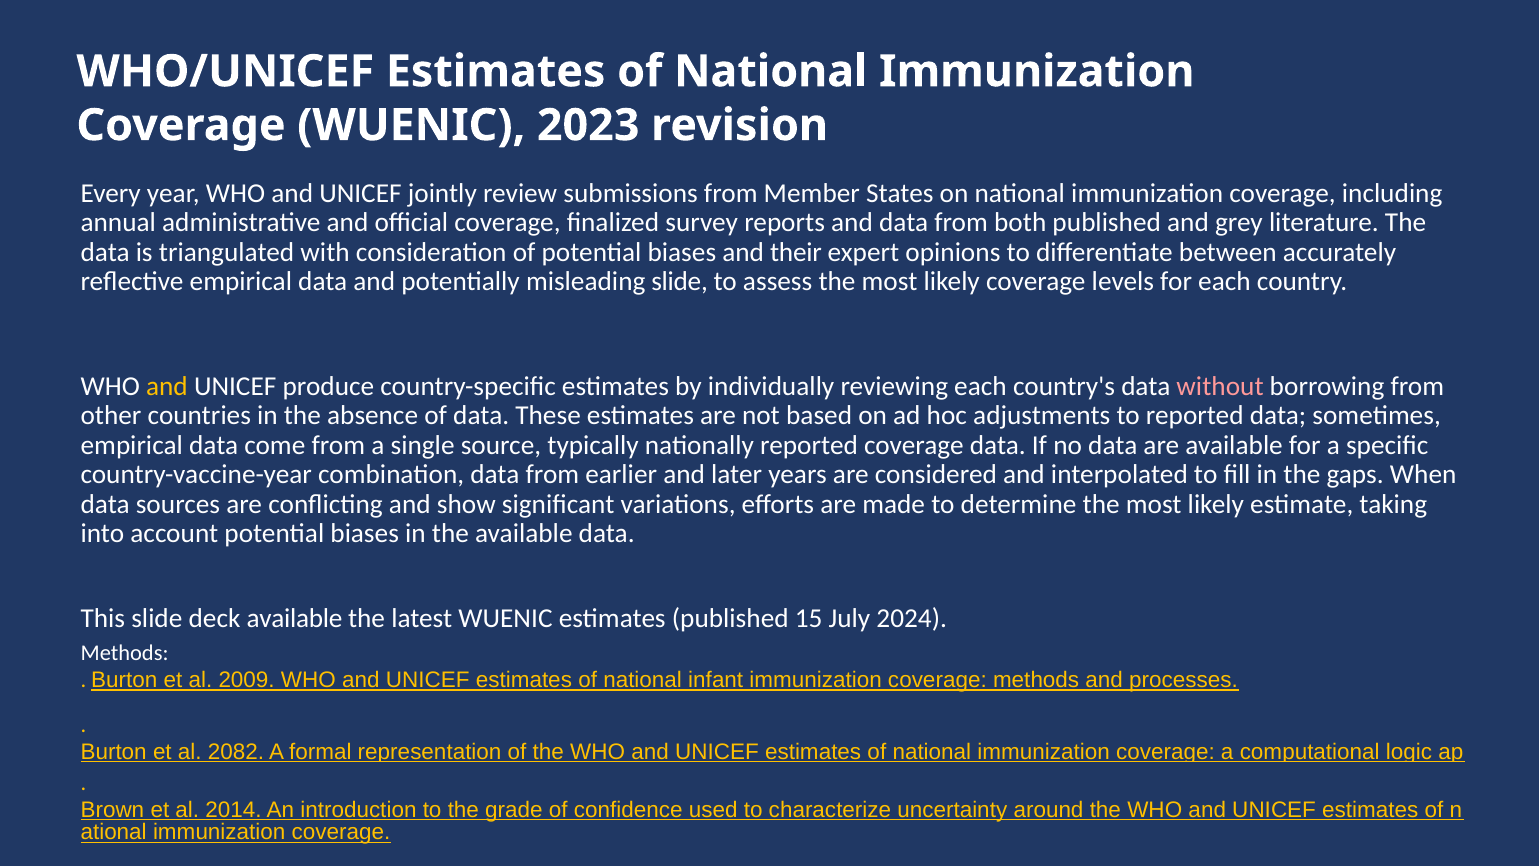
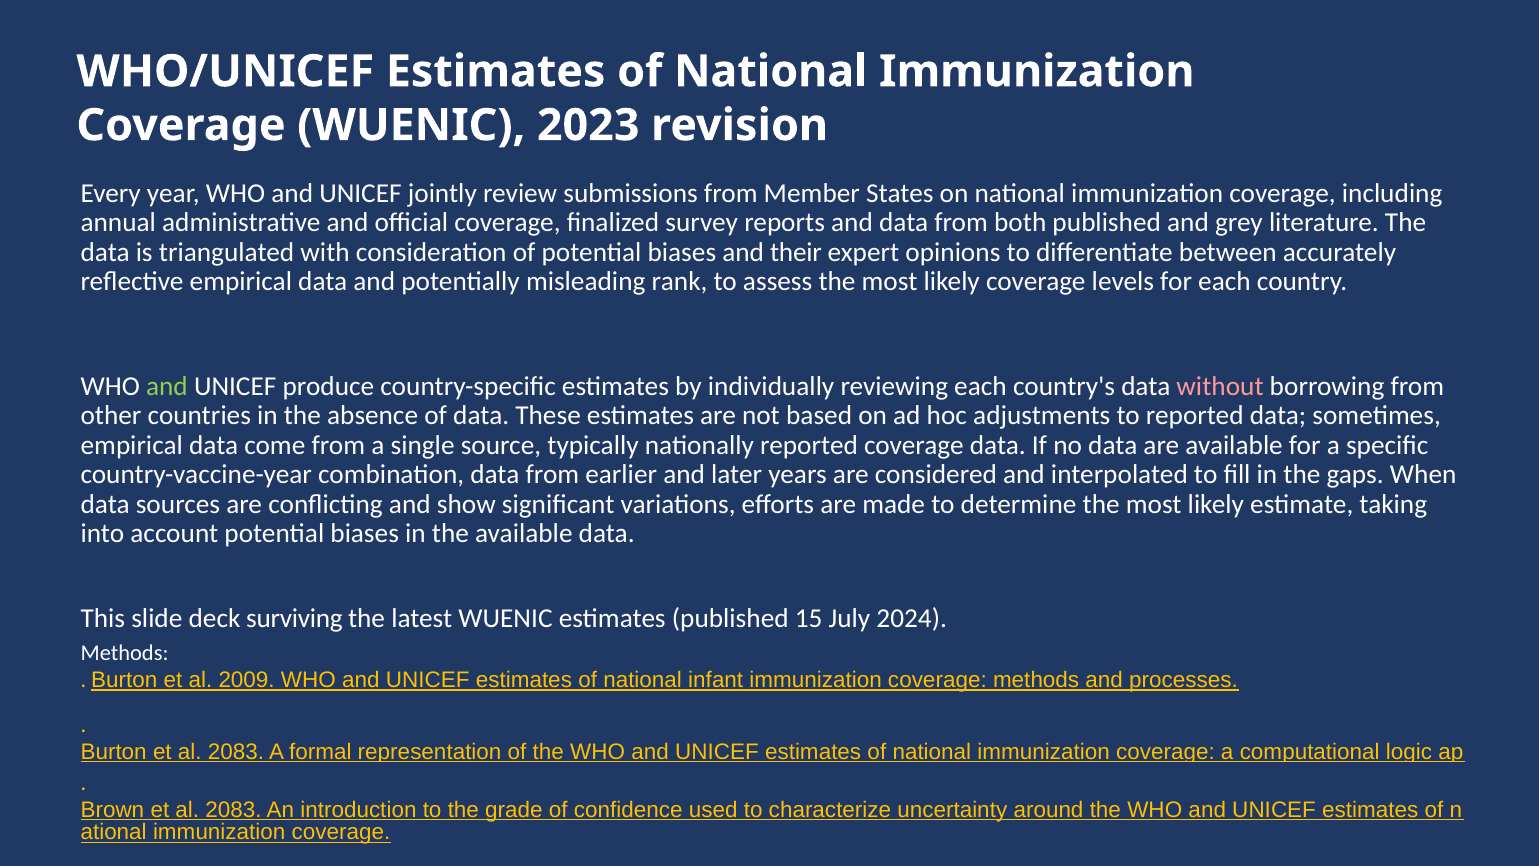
misleading slide: slide -> rank
and at (167, 386) colour: yellow -> light green
deck available: available -> surviving
Burton et al 2082: 2082 -> 2083
Brown et al 2014: 2014 -> 2083
